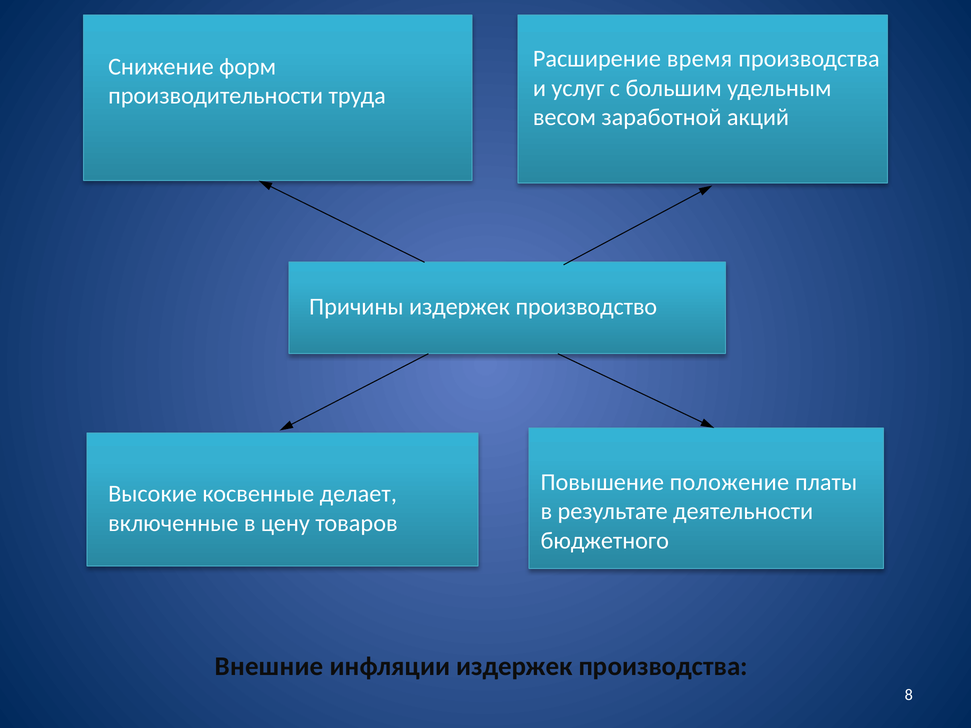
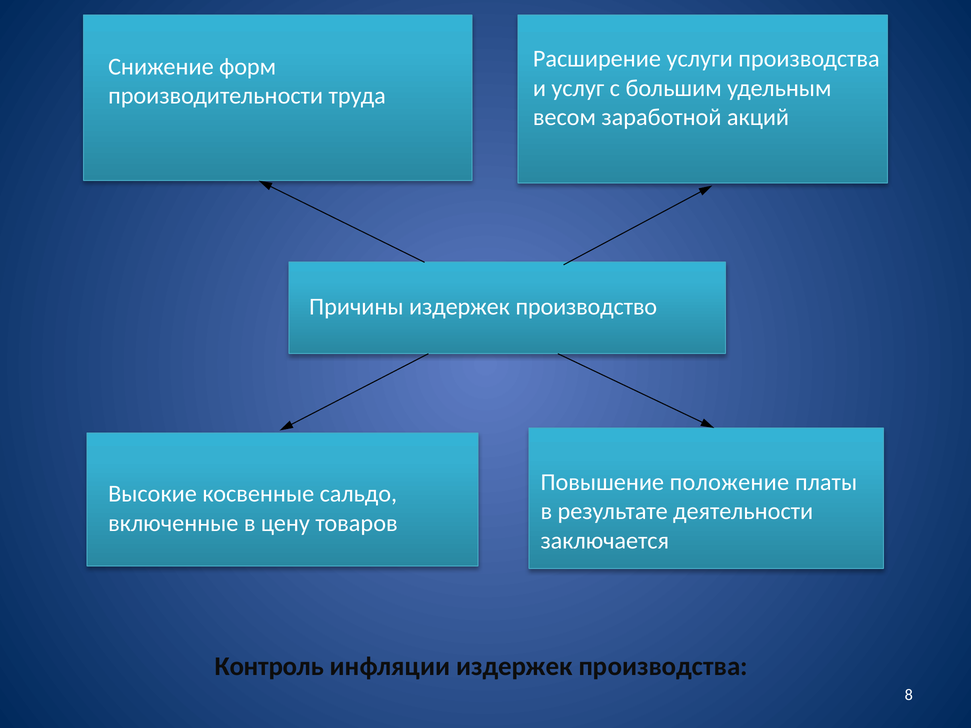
время: время -> услуги
делает: делает -> сальдо
бюджетного: бюджетного -> заключается
Внешние: Внешние -> Контроль
